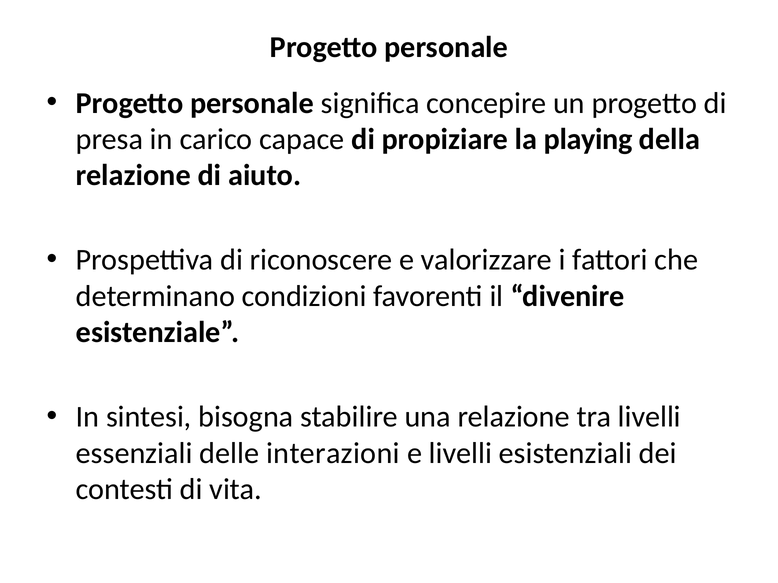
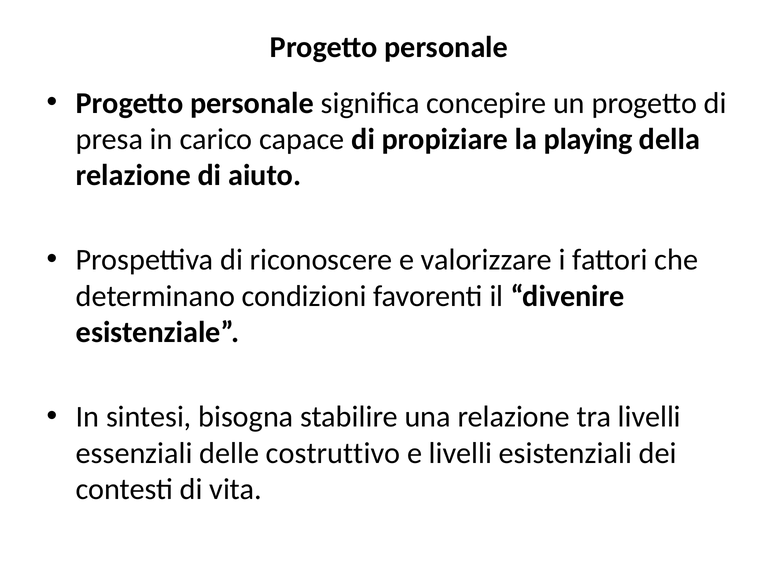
interazioni: interazioni -> costruttivo
